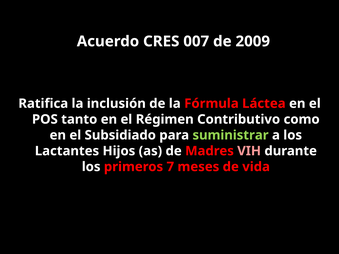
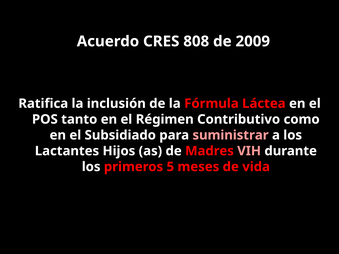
007: 007 -> 808
suministrar colour: light green -> pink
7: 7 -> 5
